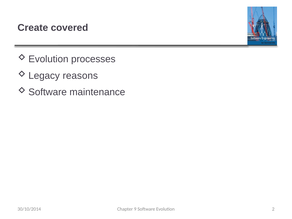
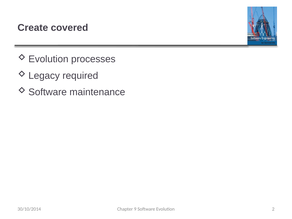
reasons: reasons -> required
